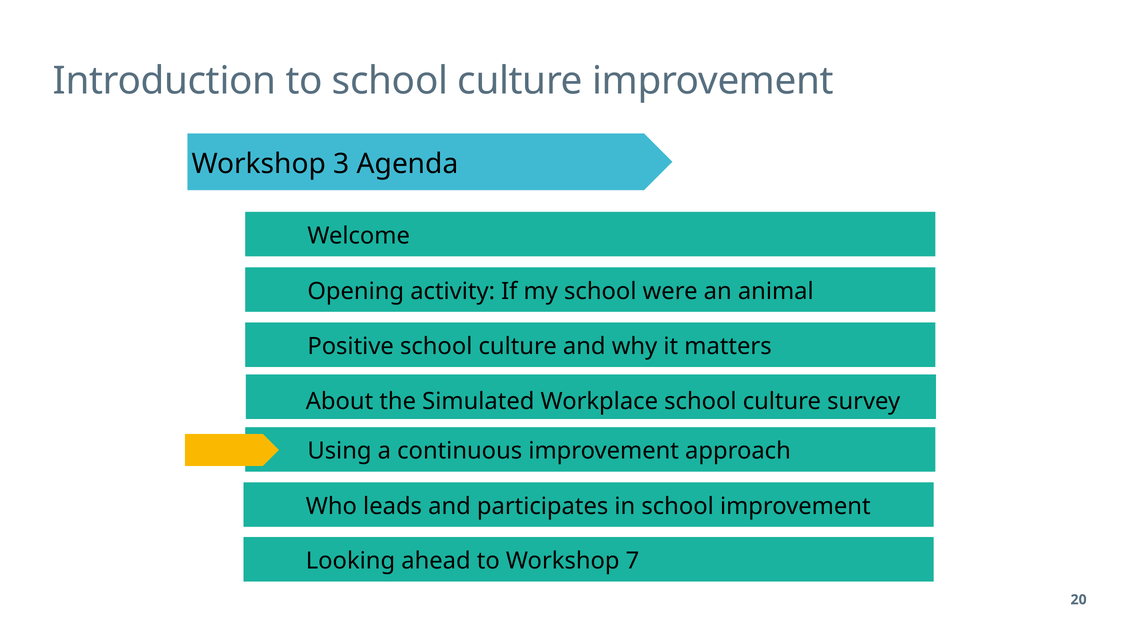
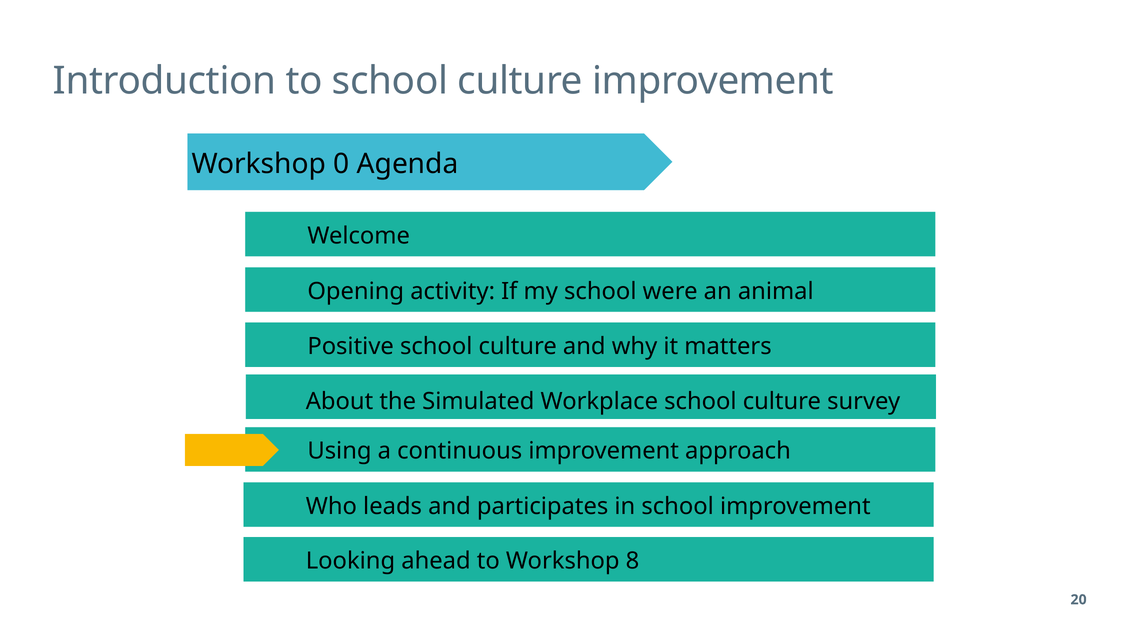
3: 3 -> 0
7: 7 -> 8
